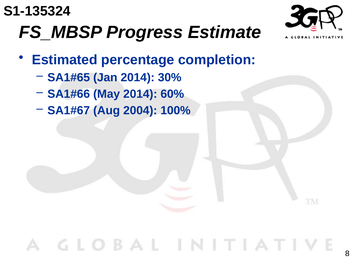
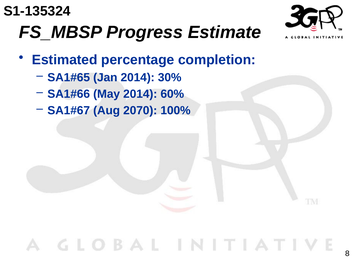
2004: 2004 -> 2070
